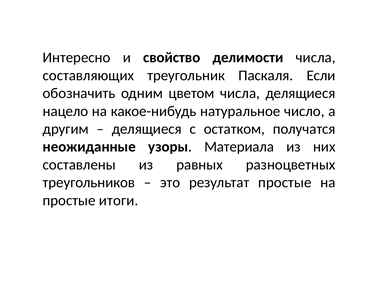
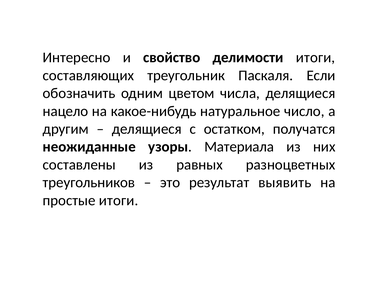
делимости числа: числа -> итоги
результат простые: простые -> выявить
